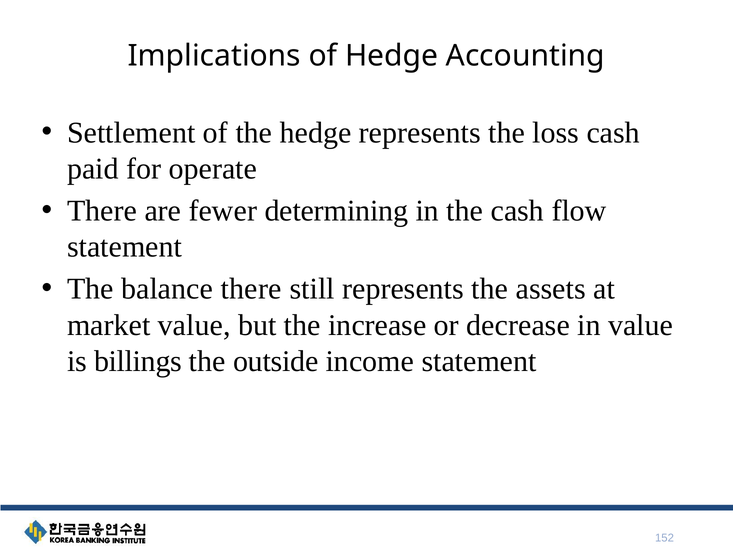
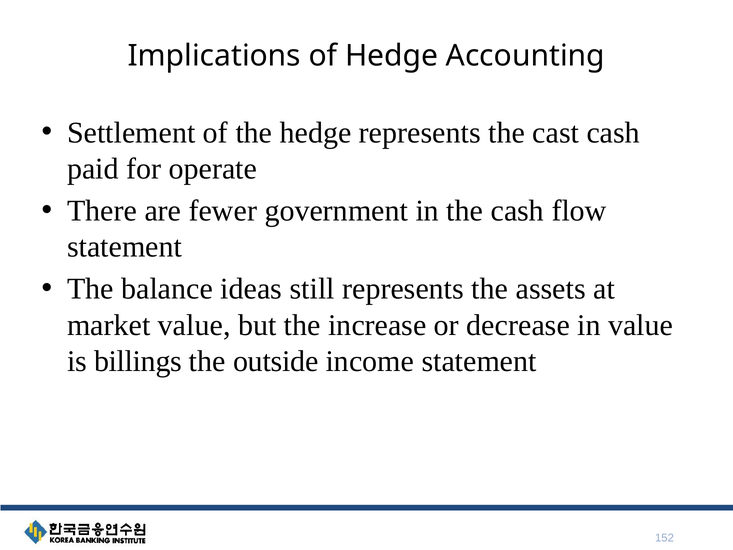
loss: loss -> cast
determining: determining -> government
balance there: there -> ideas
